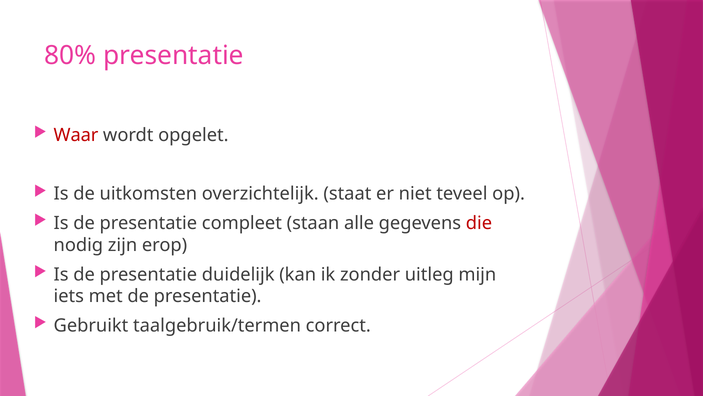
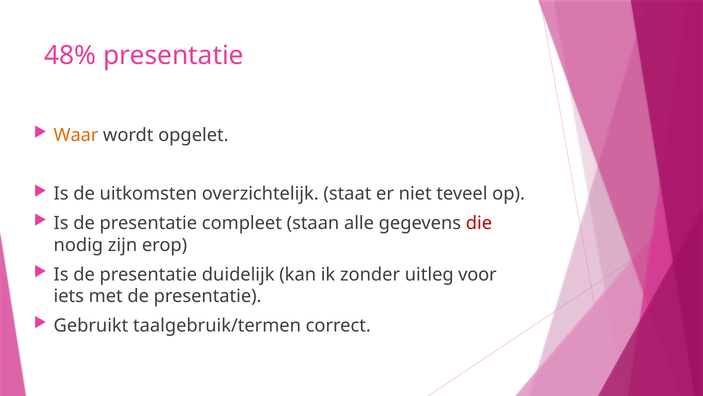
80%: 80% -> 48%
Waar colour: red -> orange
mijn: mijn -> voor
